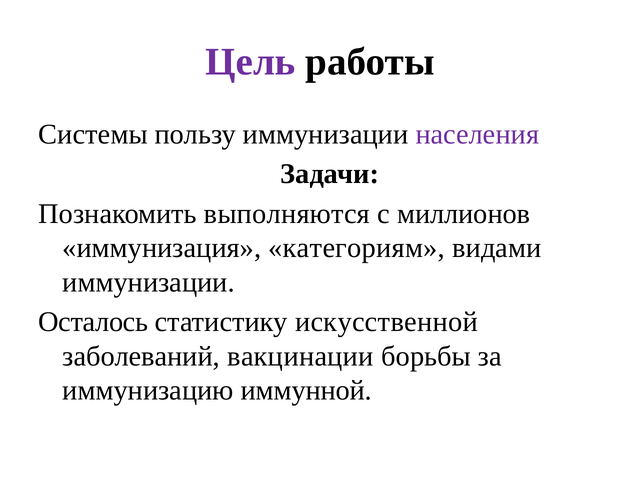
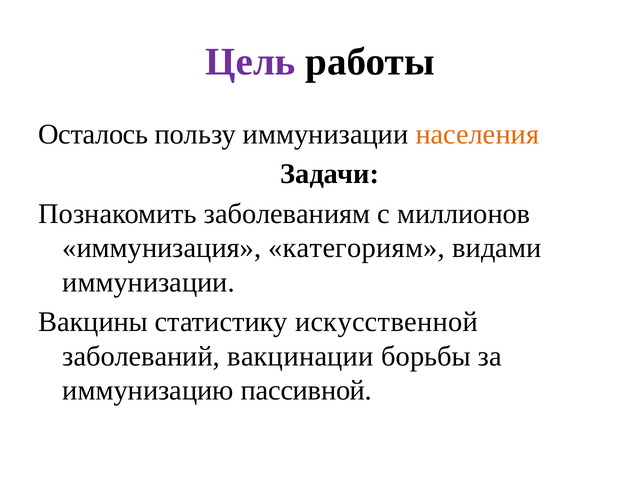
Системы: Системы -> Осталось
населения colour: purple -> orange
выполняются: выполняются -> заболеваниям
Осталось: Осталось -> Вакцины
иммунной: иммунной -> пассивной
